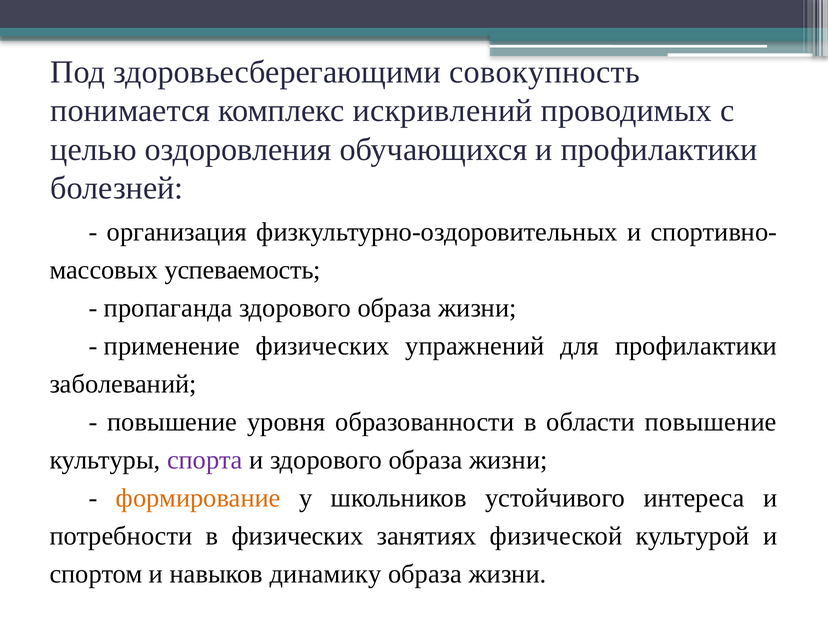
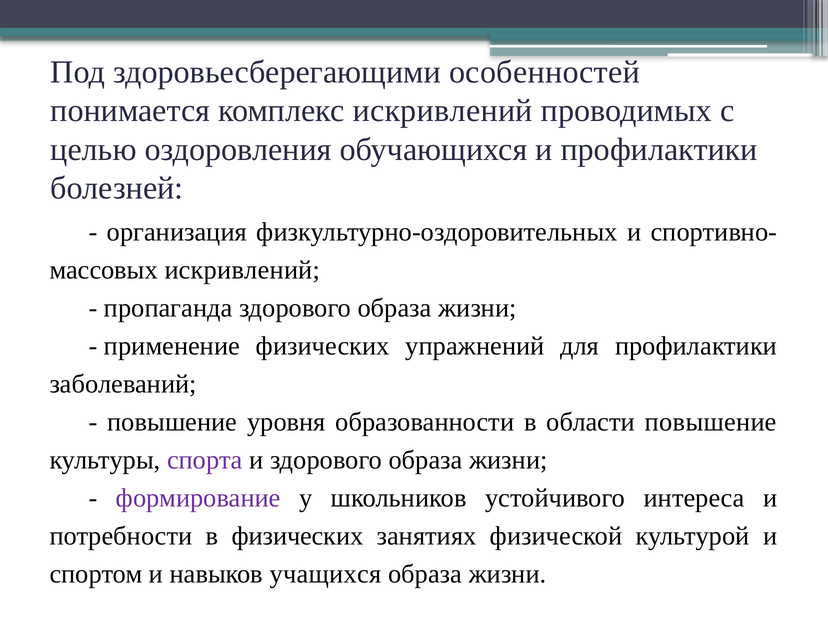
совокупность: совокупность -> особенностей
успеваемость at (243, 270): успеваемость -> искривлений
формирование colour: orange -> purple
динамику: динамику -> учащихся
